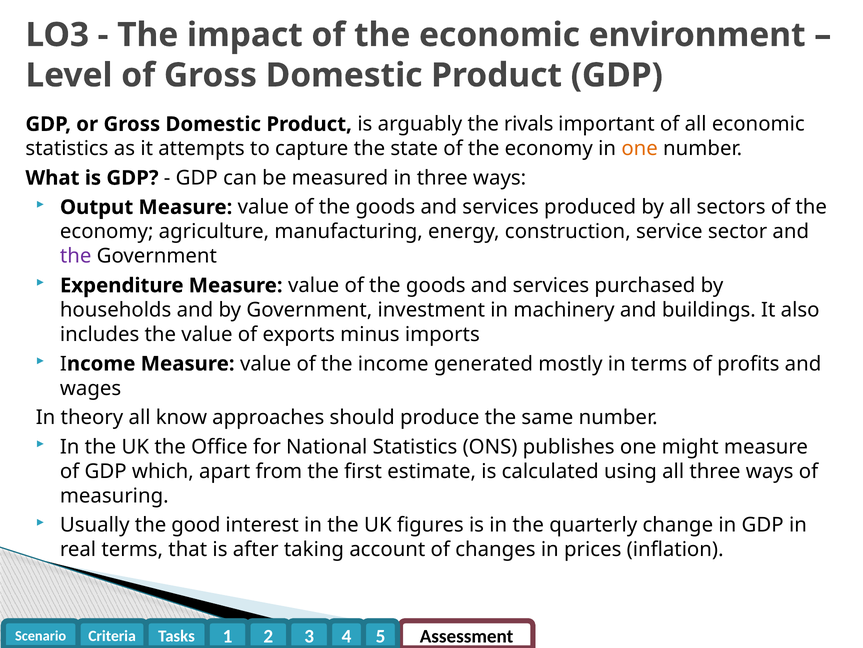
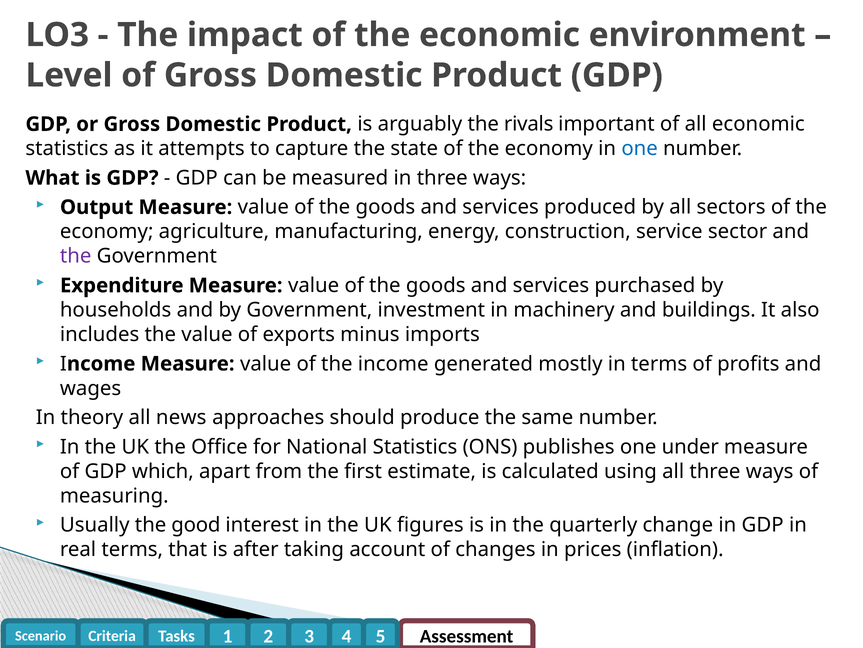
one at (640, 149) colour: orange -> blue
know: know -> news
might: might -> under
